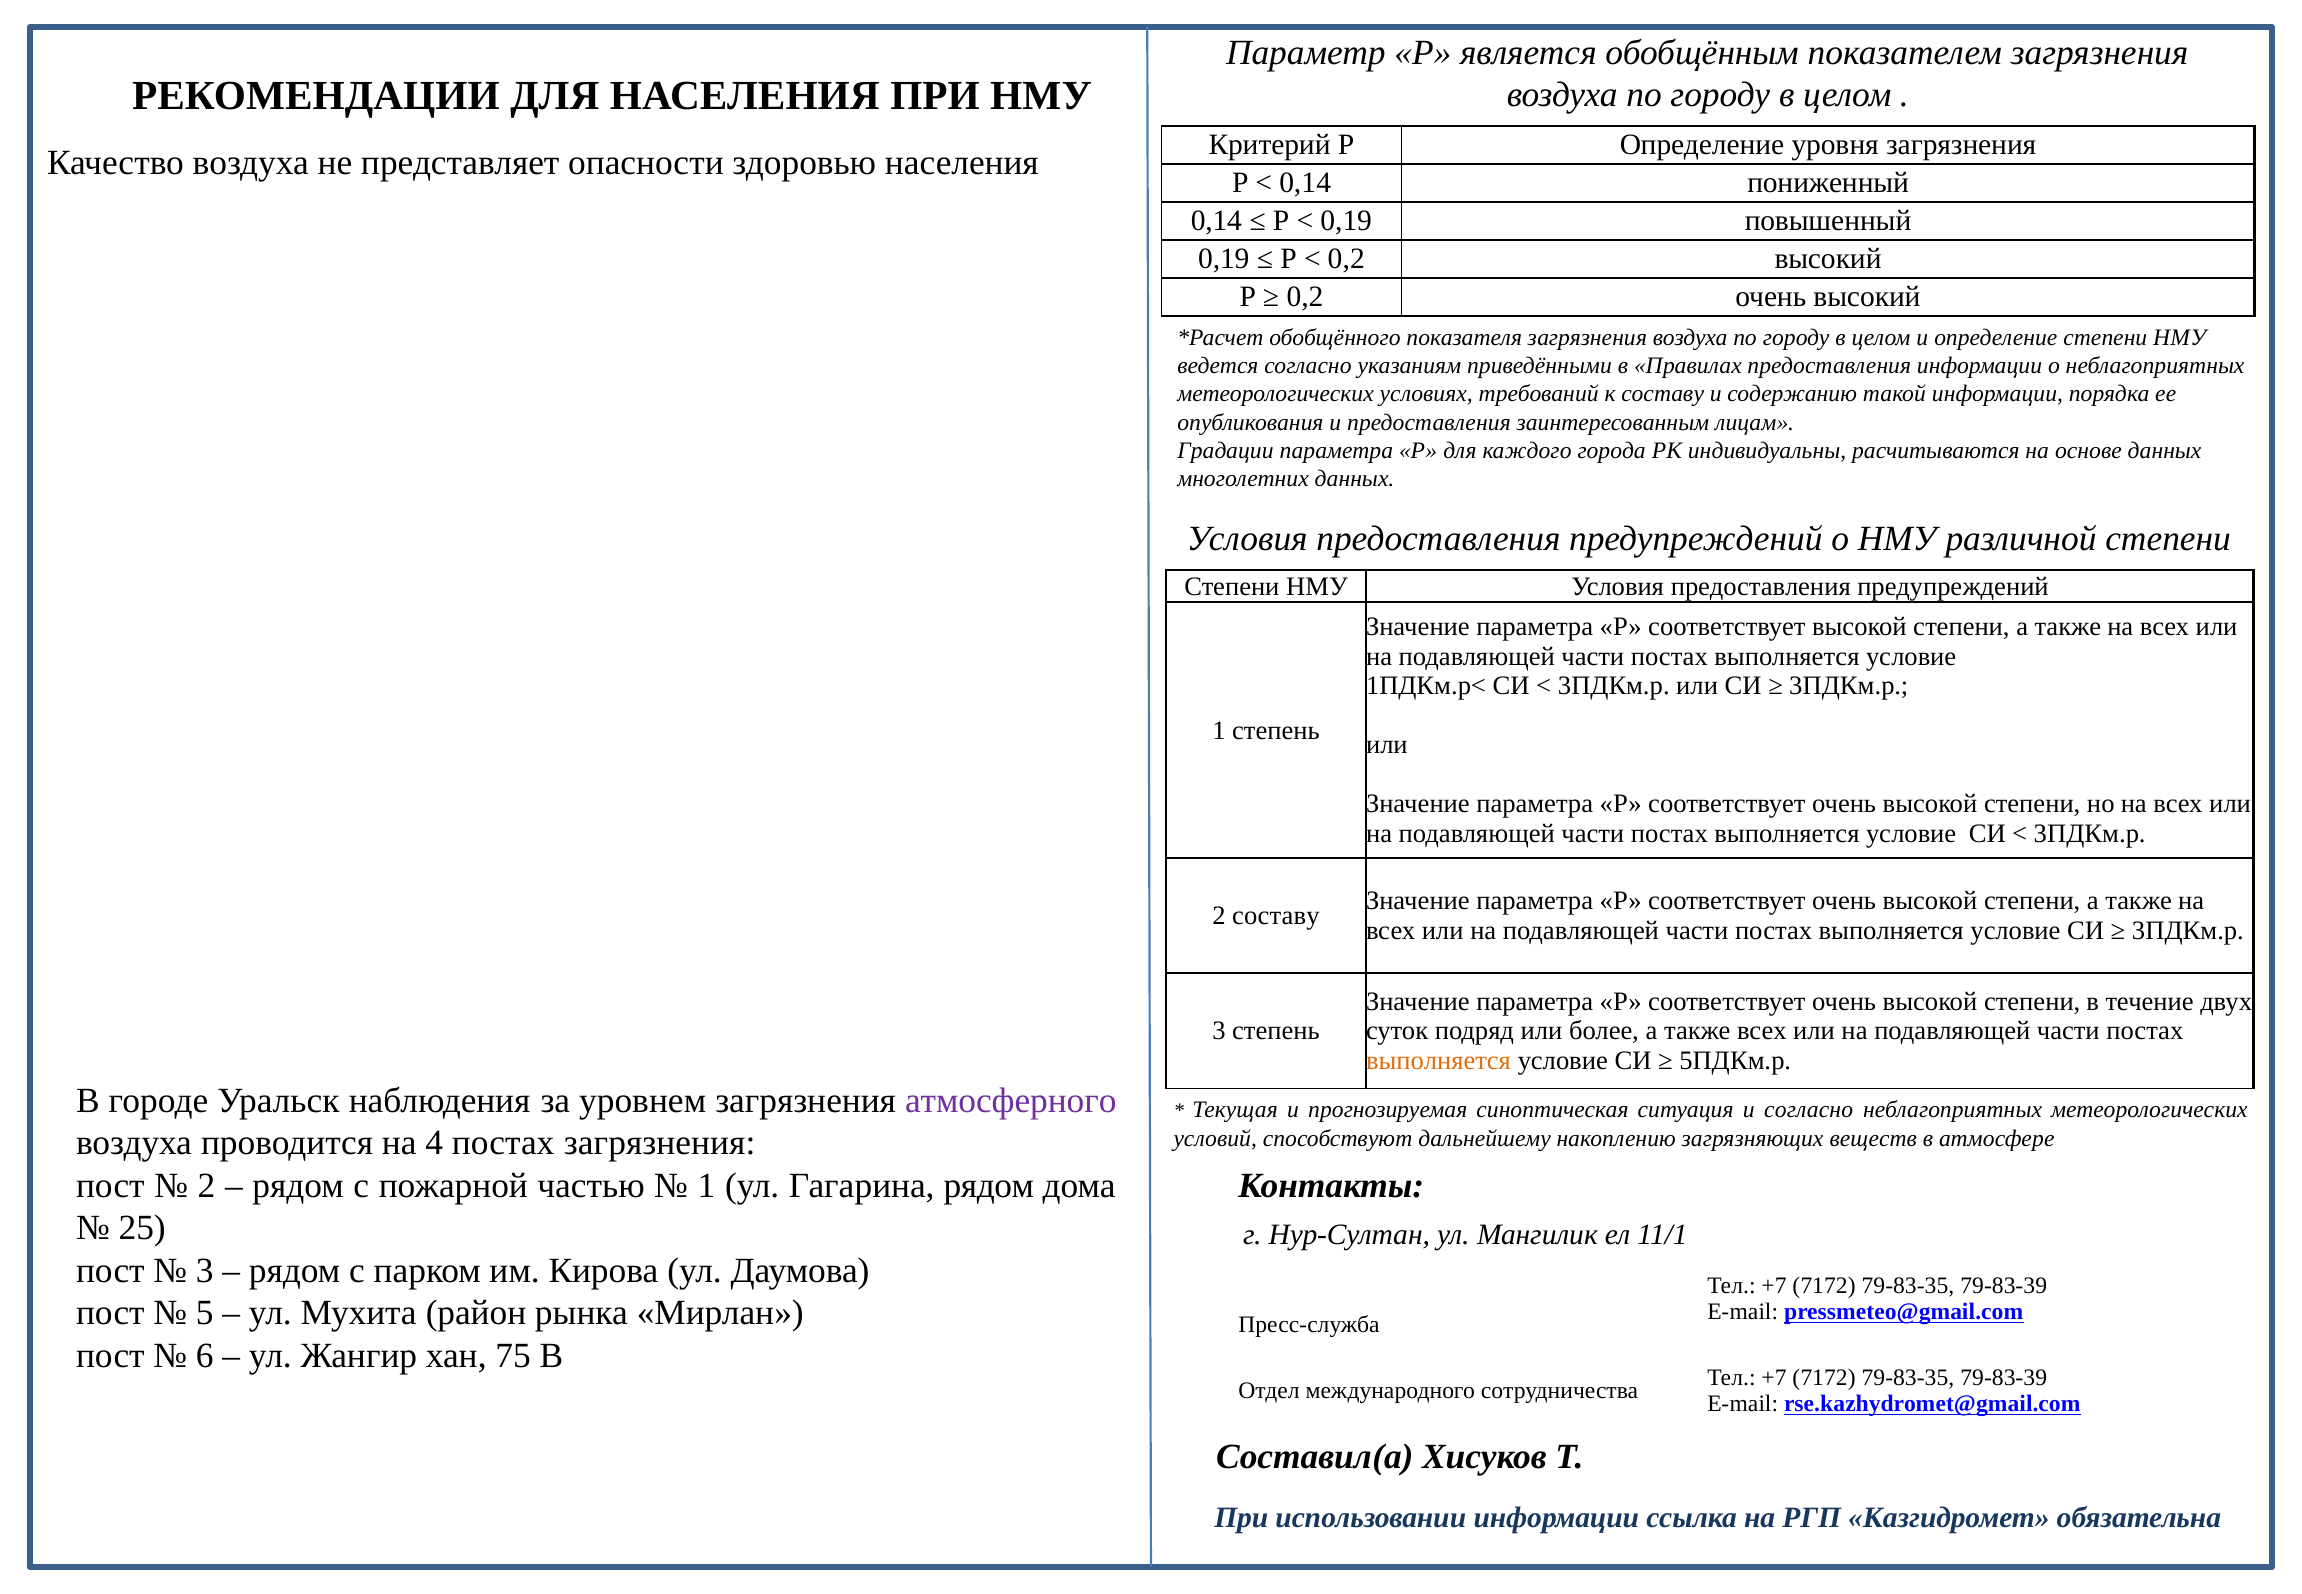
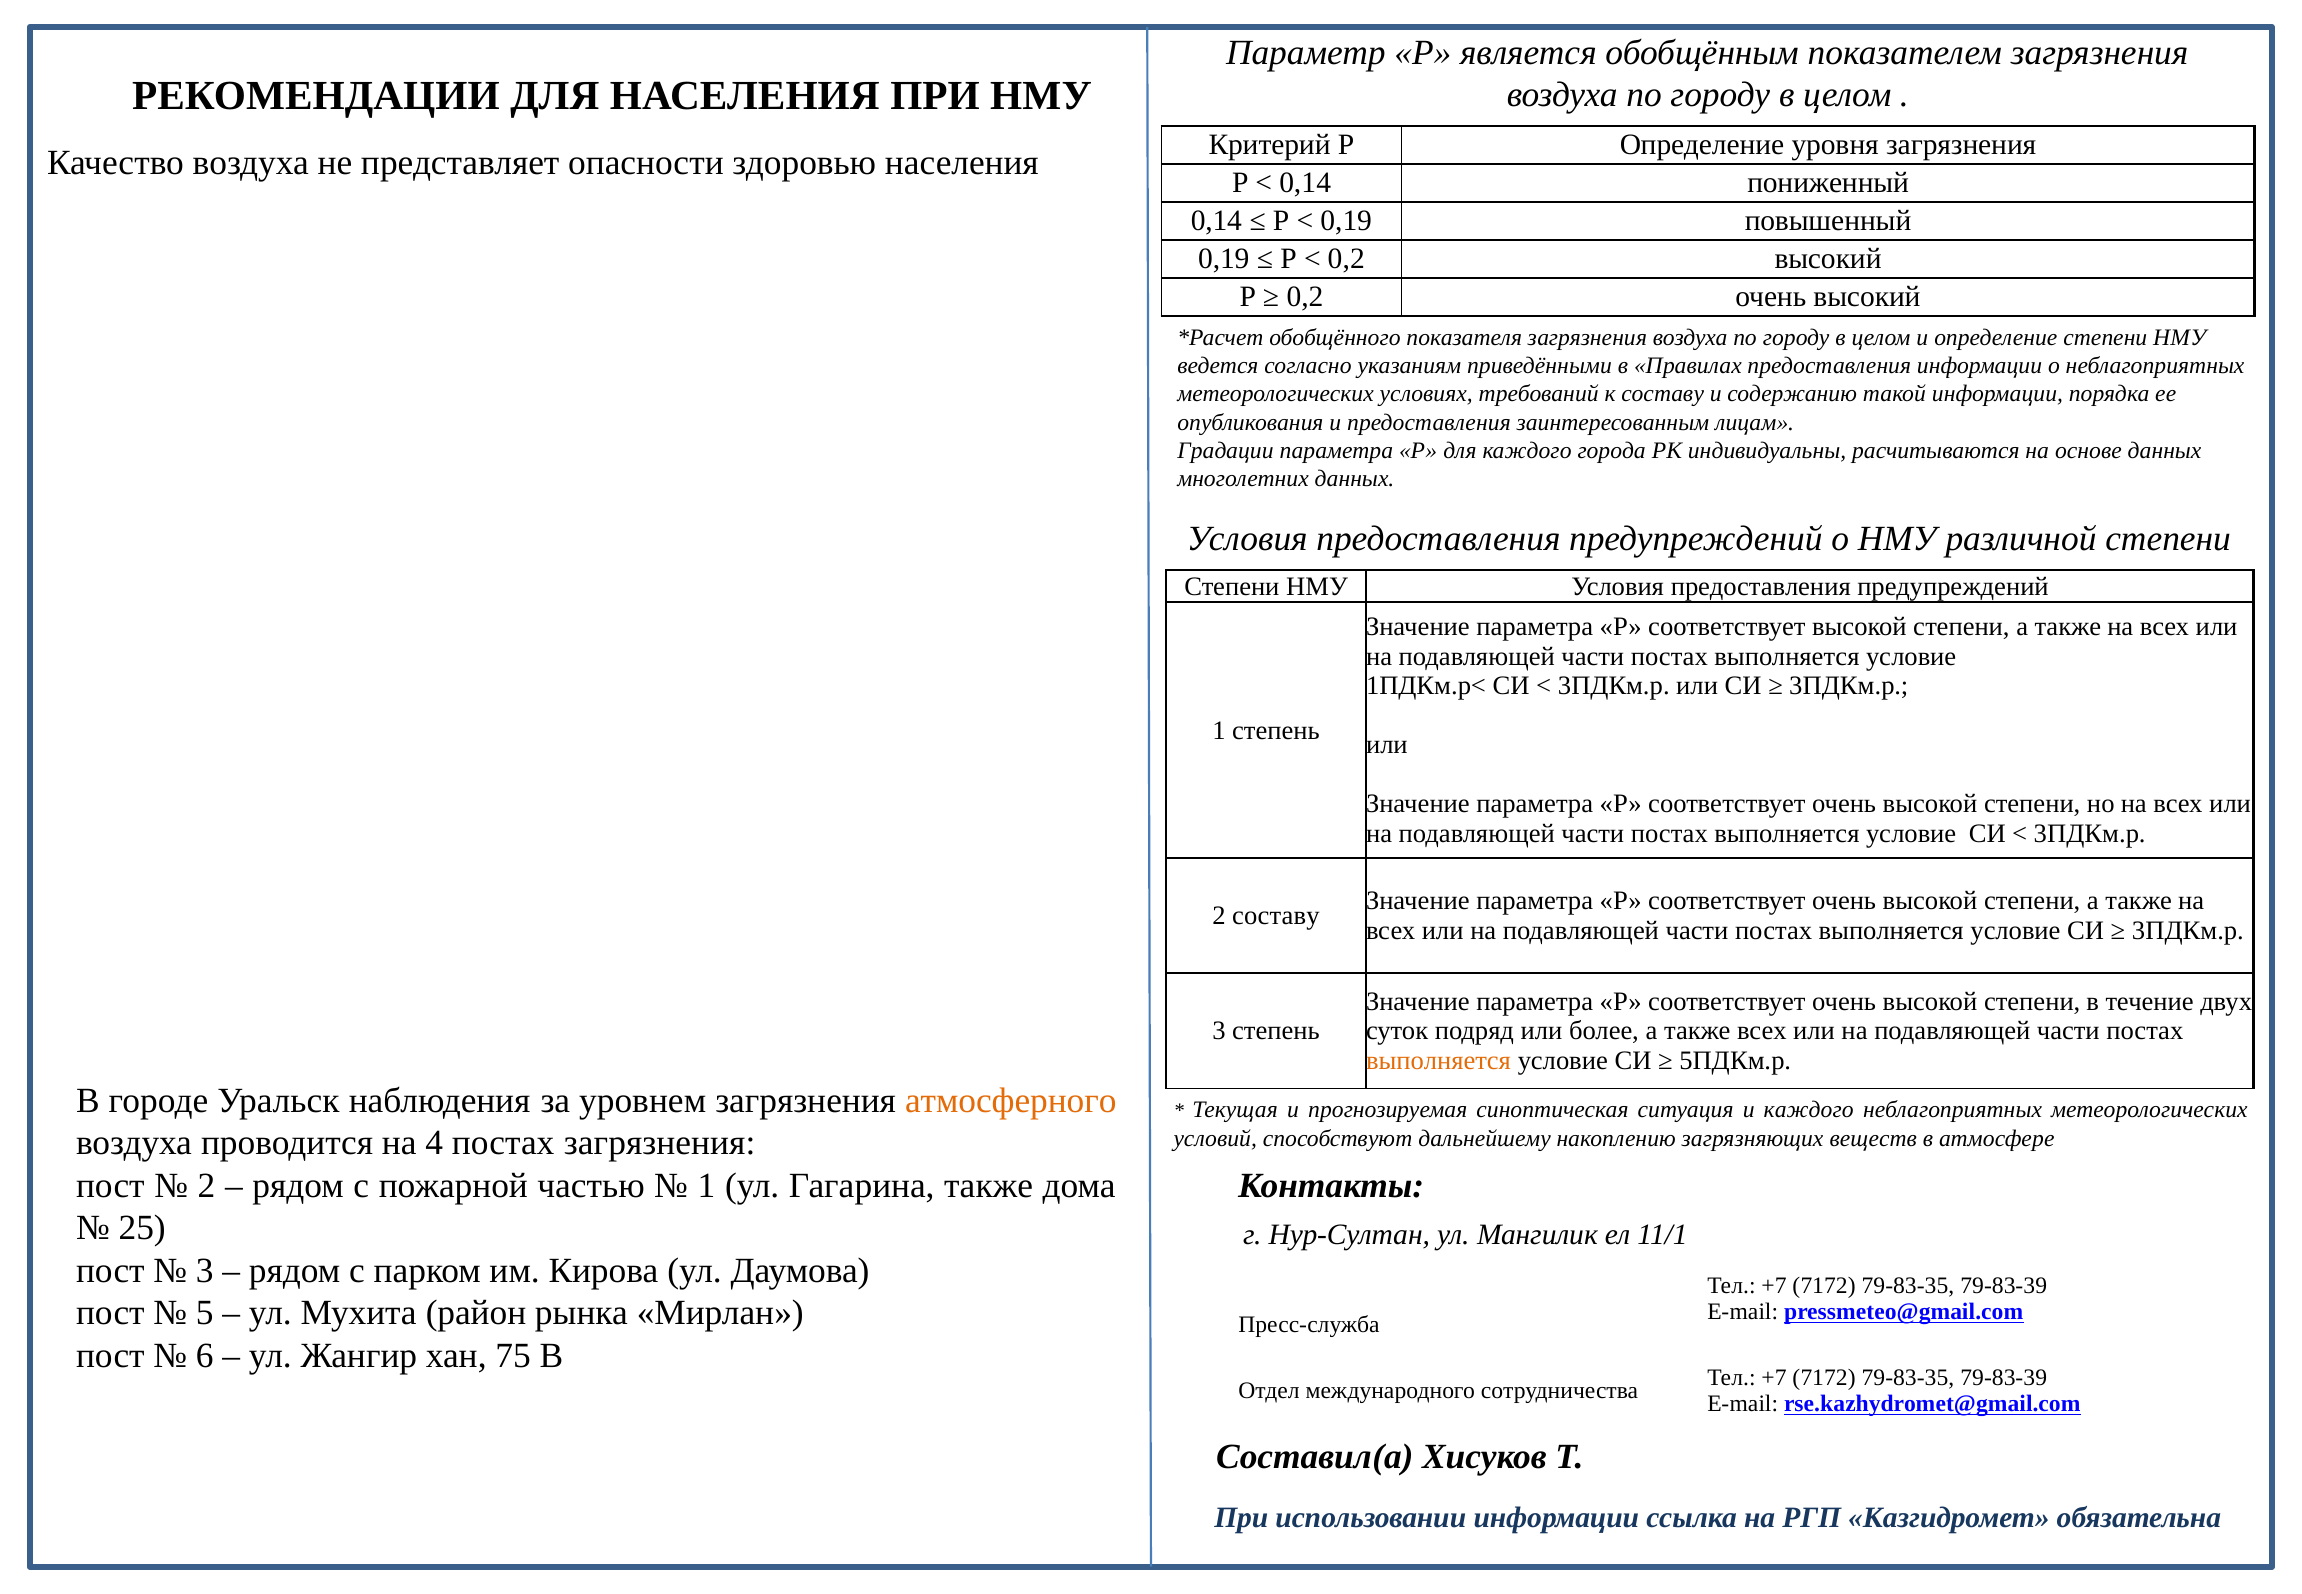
атмосферного colour: purple -> orange
и согласно: согласно -> каждого
Гагарина рядом: рядом -> также
